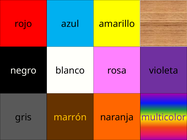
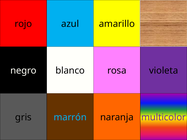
marrón colour: yellow -> light blue
